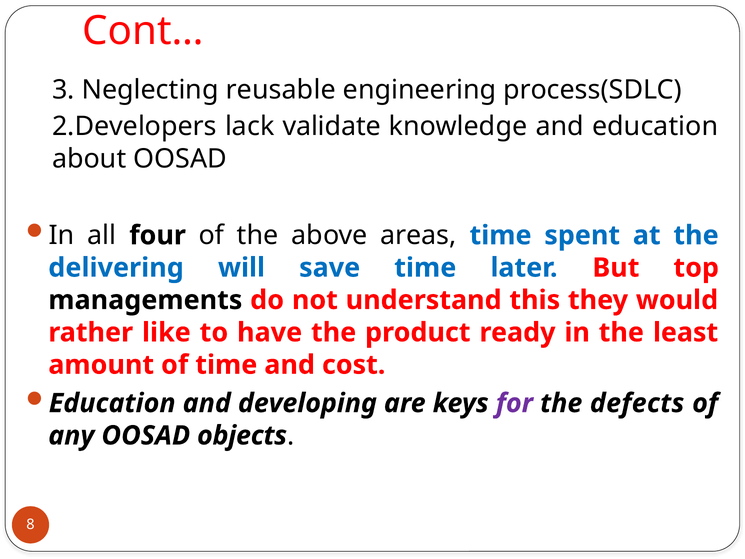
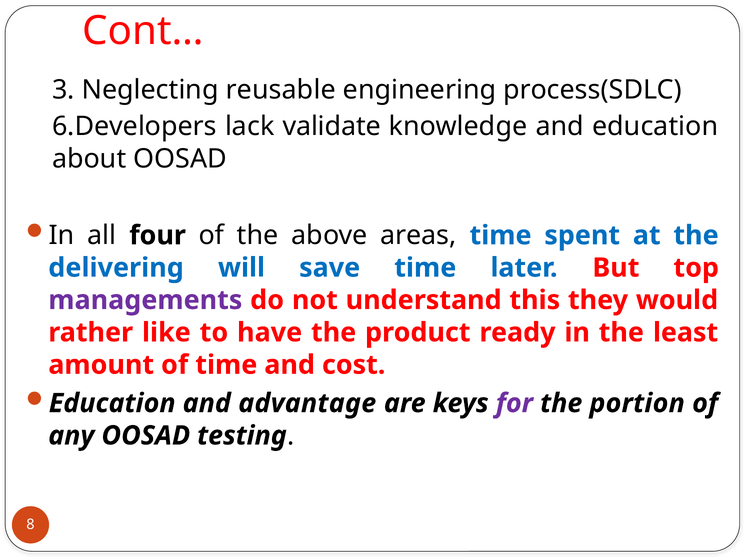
2.Developers: 2.Developers -> 6.Developers
managements colour: black -> purple
developing: developing -> advantage
defects: defects -> portion
objects: objects -> testing
